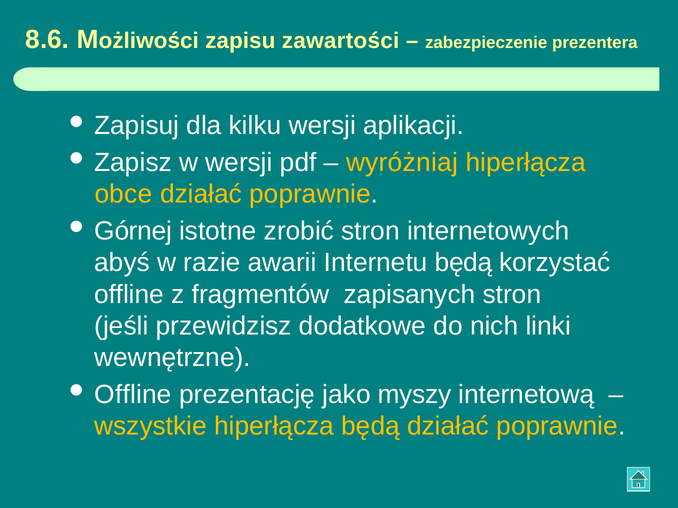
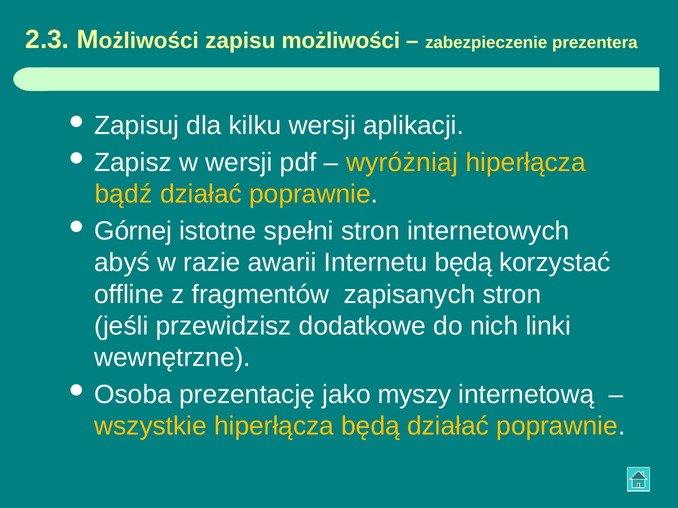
8.6: 8.6 -> 2.3
zawartości: zawartości -> możliwości
obce: obce -> bądź
zrobić: zrobić -> spełni
Offline at (133, 395): Offline -> Osoba
